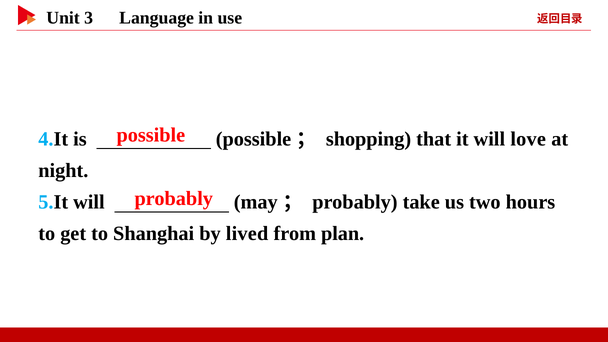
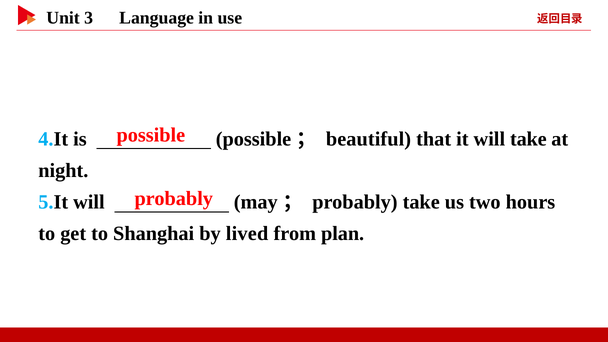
shopping: shopping -> beautiful
will love: love -> take
